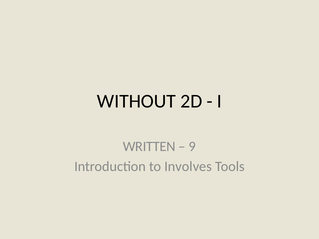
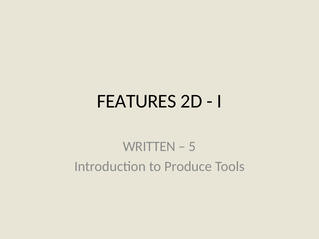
WITHOUT: WITHOUT -> FEATURES
9: 9 -> 5
Involves: Involves -> Produce
